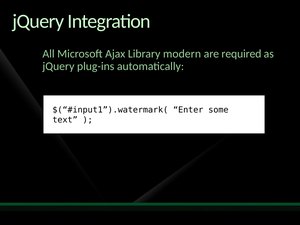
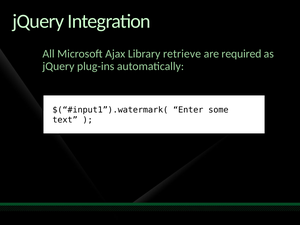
modern: modern -> retrieve
